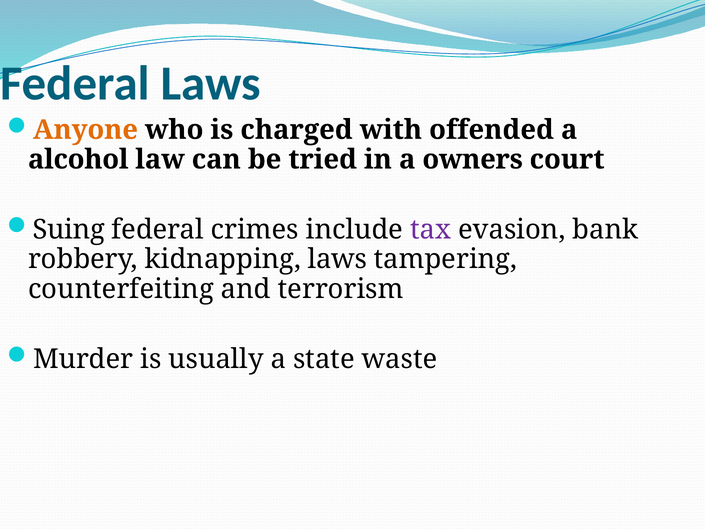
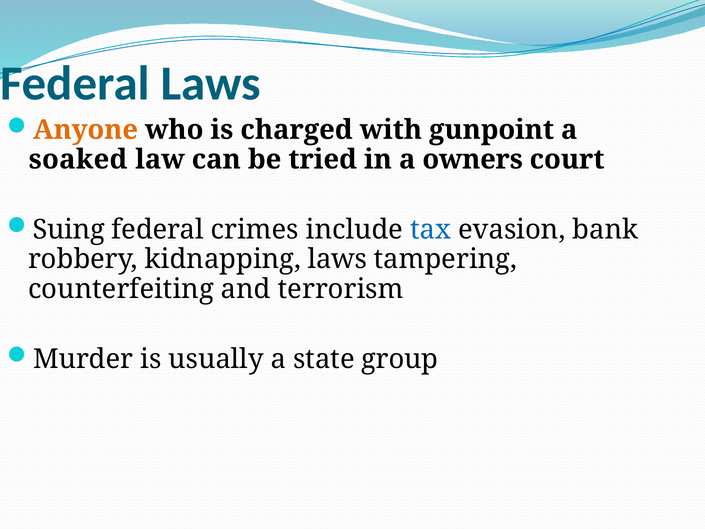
offended: offended -> gunpoint
alcohol: alcohol -> soaked
tax colour: purple -> blue
waste: waste -> group
